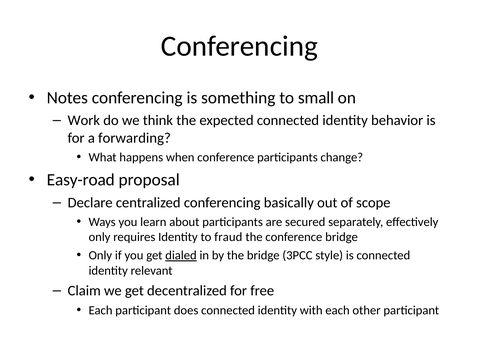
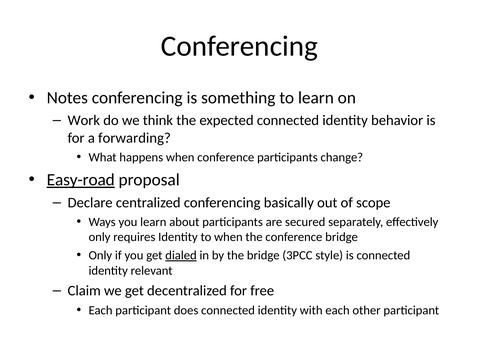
to small: small -> learn
Easy-road underline: none -> present
to fraud: fraud -> when
